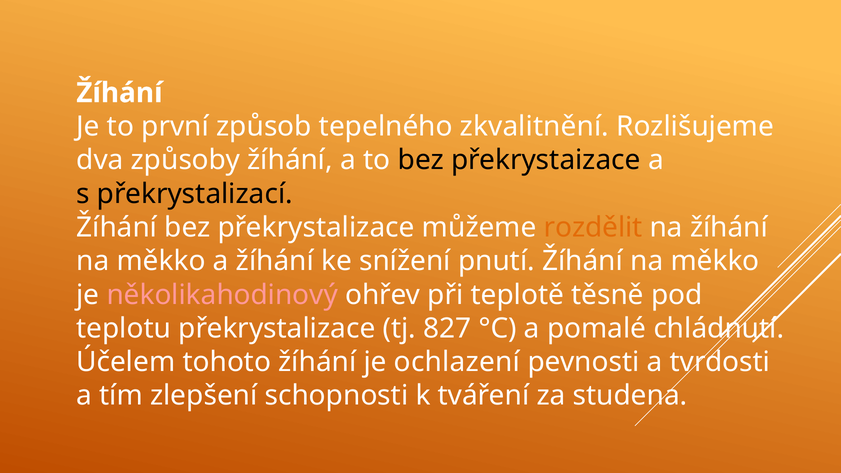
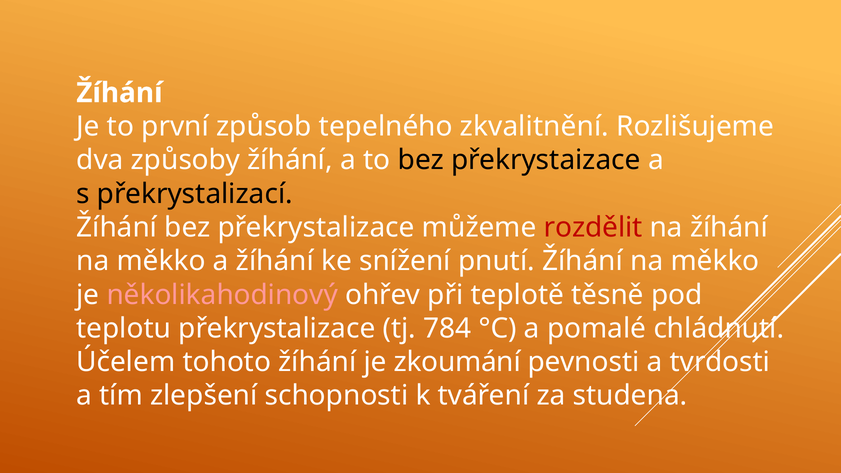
rozdělit colour: orange -> red
827: 827 -> 784
ochlazení: ochlazení -> zkoumání
